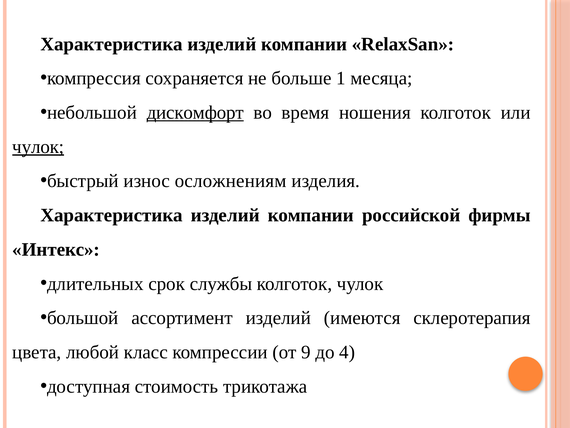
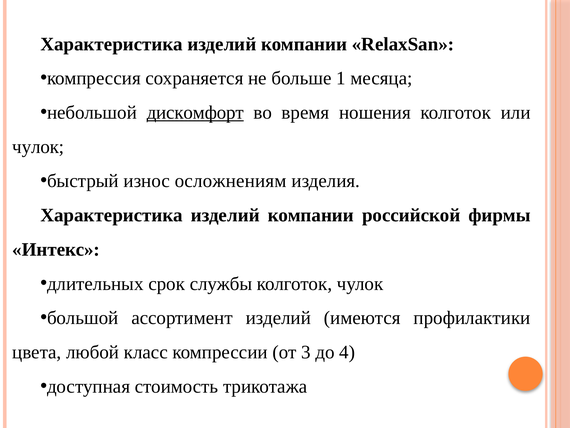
чулок at (38, 147) underline: present -> none
склеротерапия: склеротерапия -> профилактики
9: 9 -> 3
